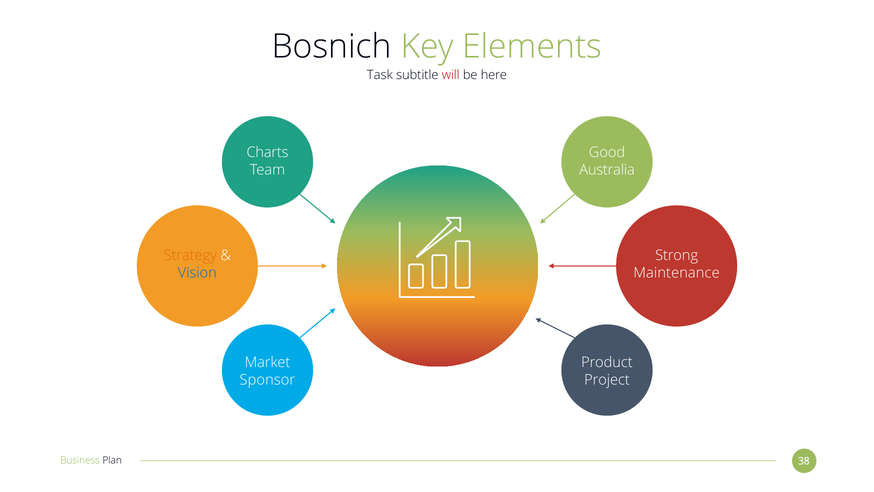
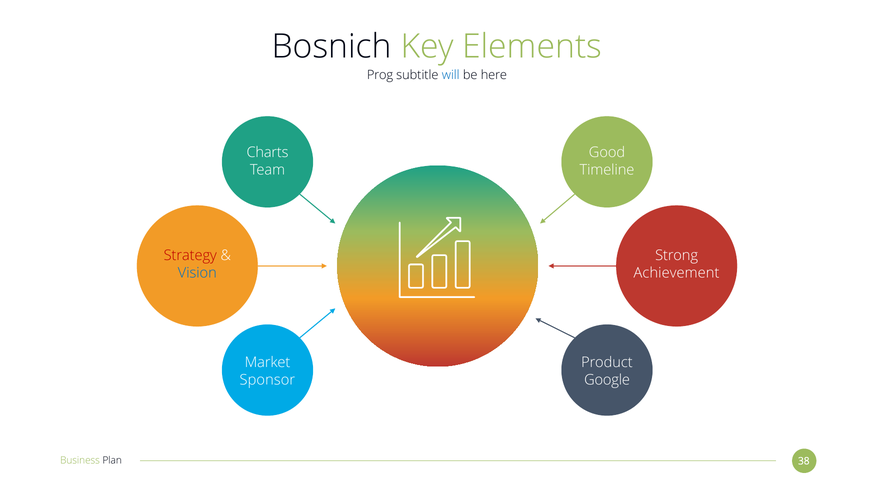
Task: Task -> Prog
will colour: red -> blue
Australia: Australia -> Timeline
Strategy colour: orange -> red
Maintenance: Maintenance -> Achievement
Project: Project -> Google
